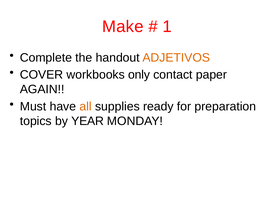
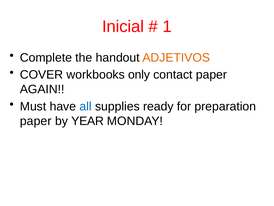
Make: Make -> Inicial
all colour: orange -> blue
topics at (36, 121): topics -> paper
